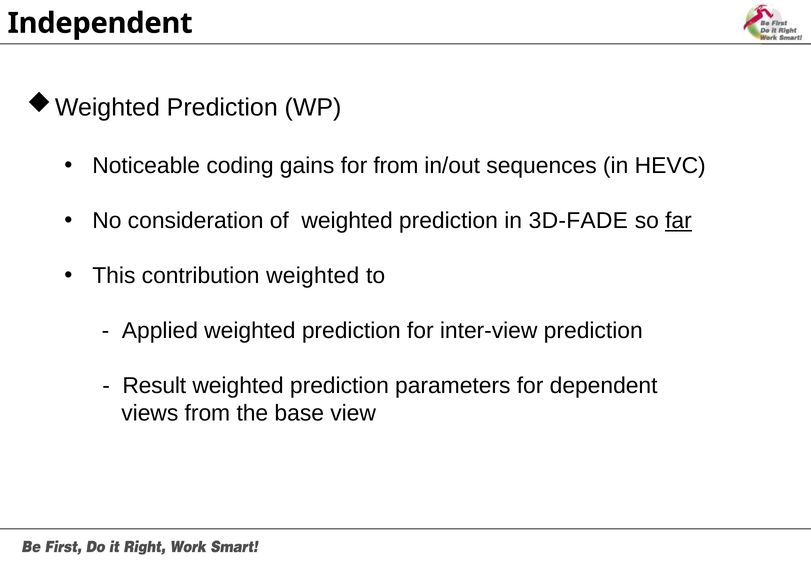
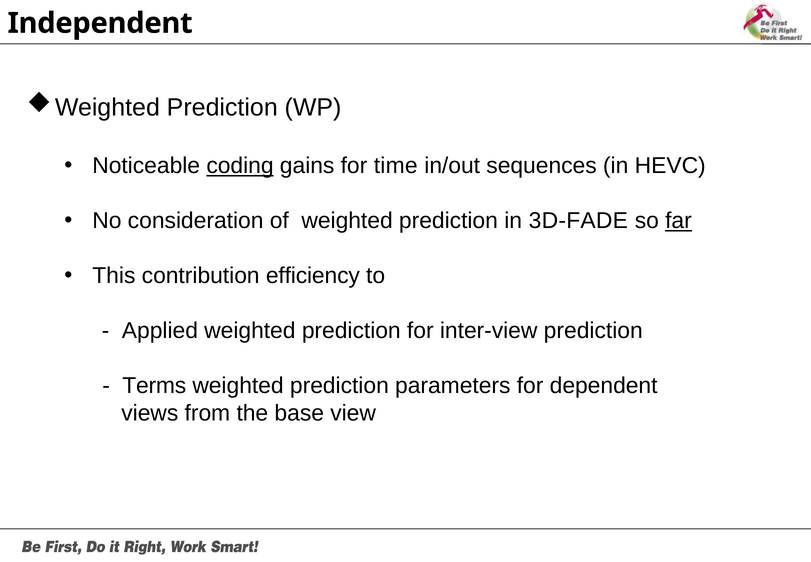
coding underline: none -> present
for from: from -> time
contribution weighted: weighted -> efficiency
Result: Result -> Terms
